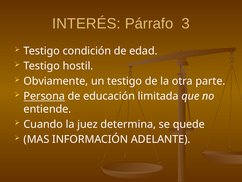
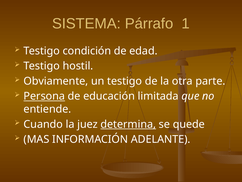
INTERÉS: INTERÉS -> SISTEMA
3: 3 -> 1
determina underline: none -> present
